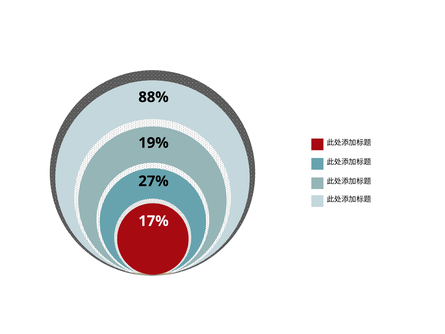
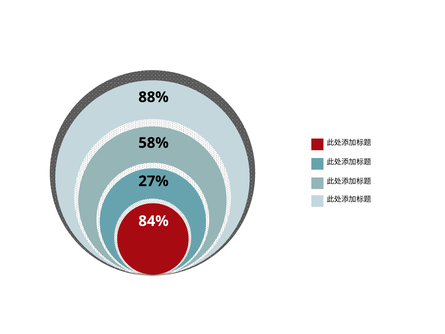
19%: 19% -> 58%
17%: 17% -> 84%
